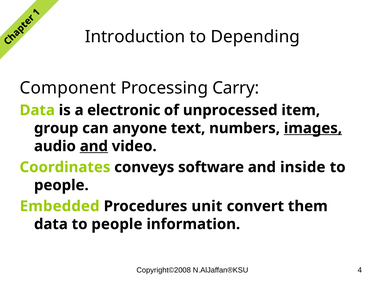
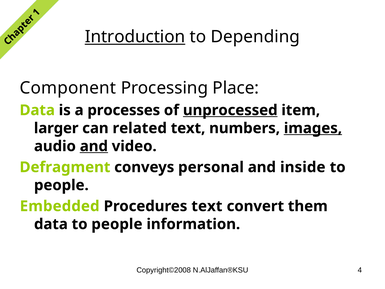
Introduction underline: none -> present
Carry: Carry -> Place
electronic: electronic -> processes
unprocessed underline: none -> present
group: group -> larger
anyone: anyone -> related
Coordinates: Coordinates -> Defragment
software: software -> personal
Procedures unit: unit -> text
